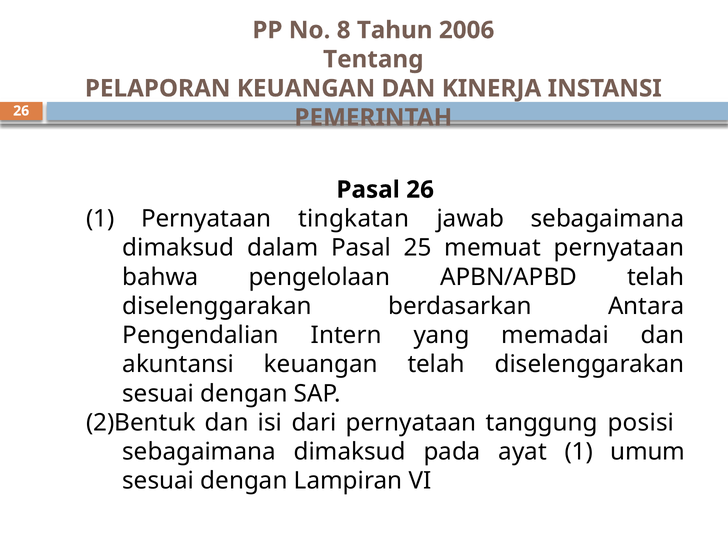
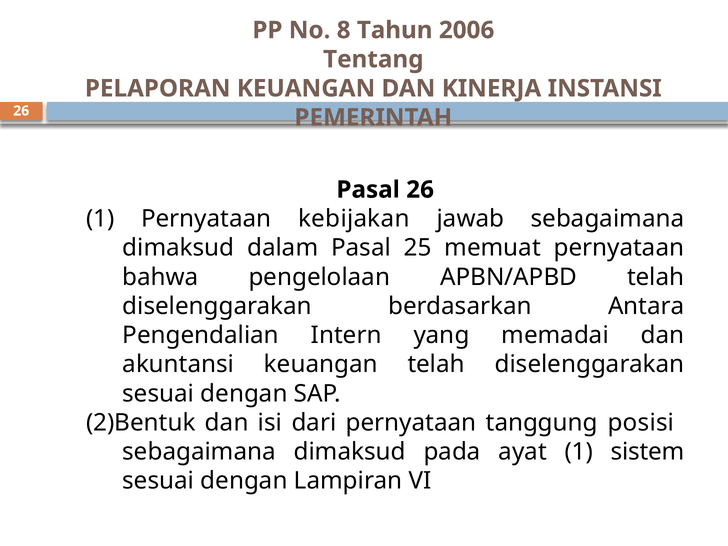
tingkatan: tingkatan -> kebijakan
umum: umum -> sistem
